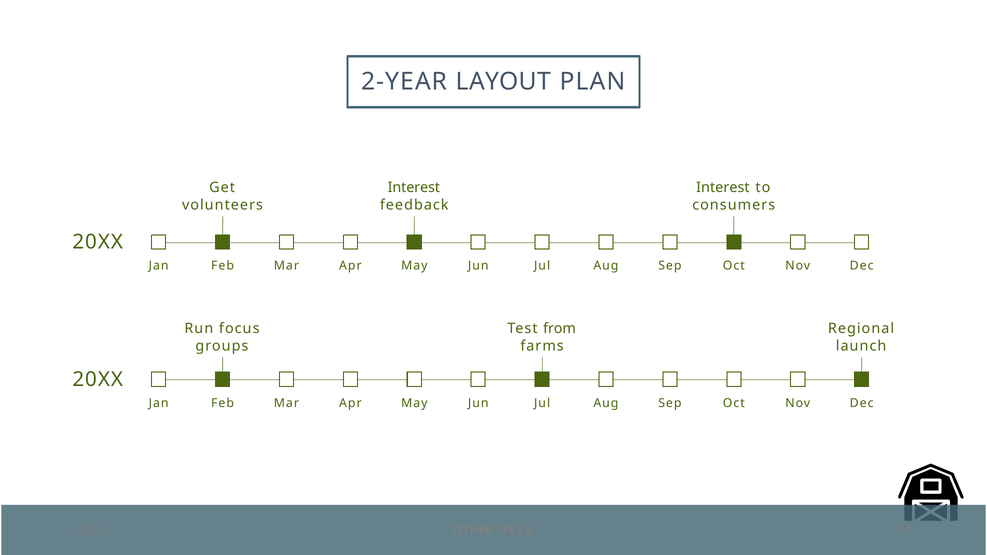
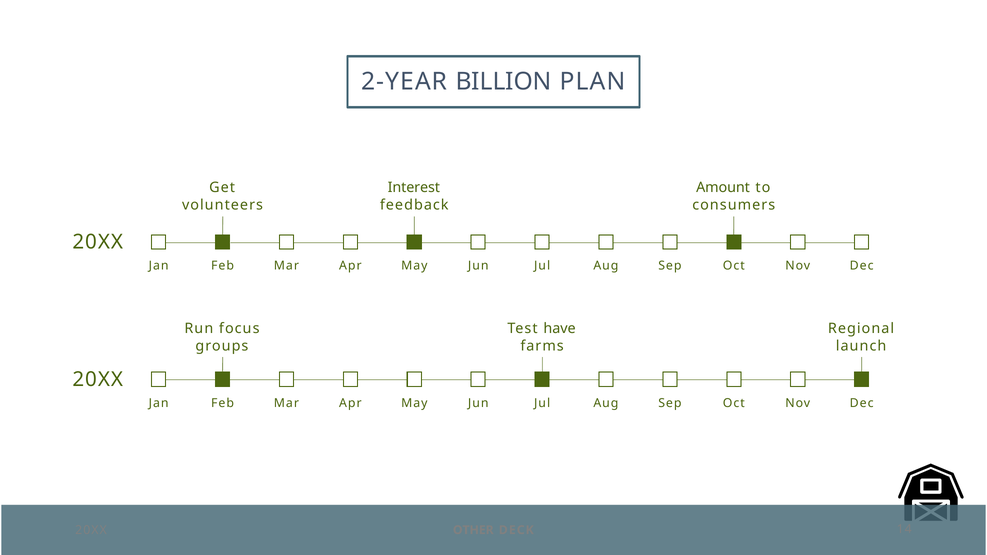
LAYOUT: LAYOUT -> BILLION
Interest at (723, 188): Interest -> Amount
from: from -> have
